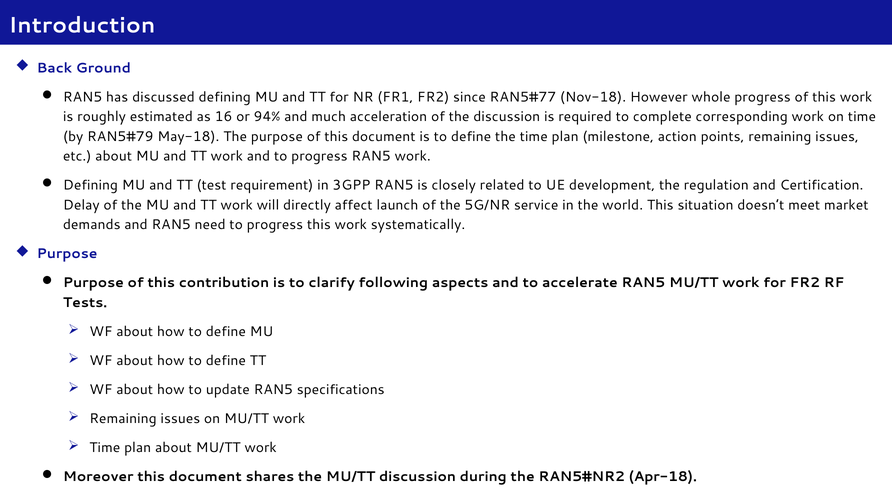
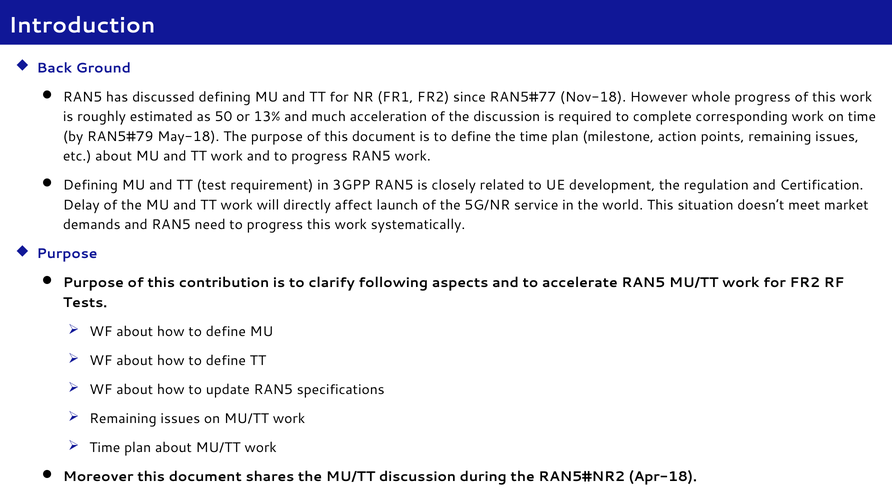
16: 16 -> 50
94%: 94% -> 13%
